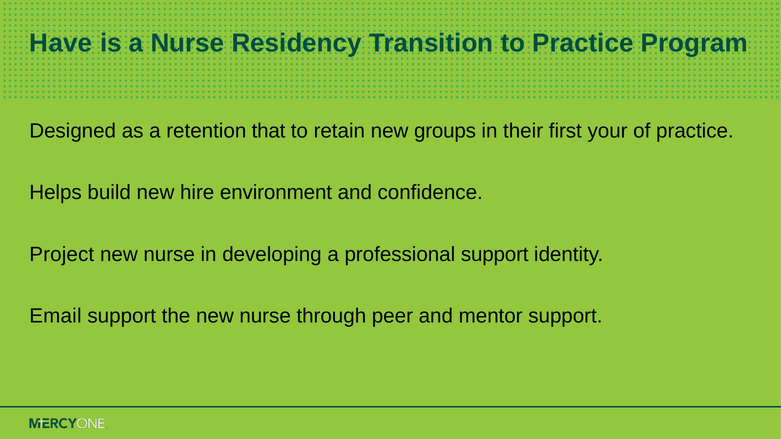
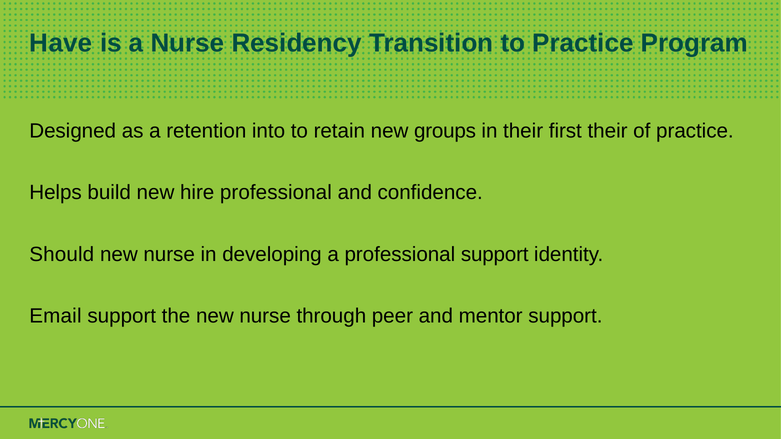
that: that -> into
first your: your -> their
hire environment: environment -> professional
Project: Project -> Should
